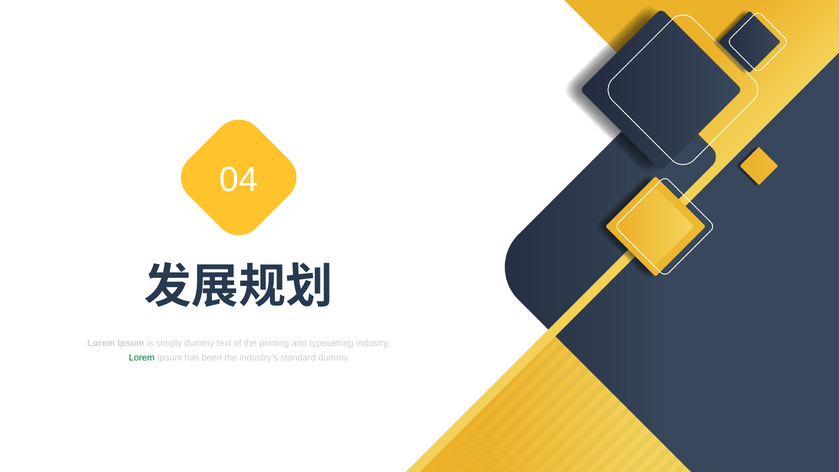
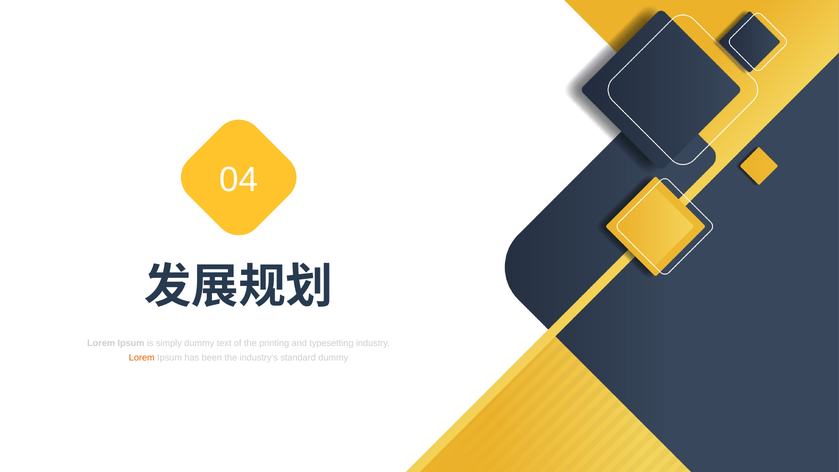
Lorem at (142, 357) colour: green -> orange
